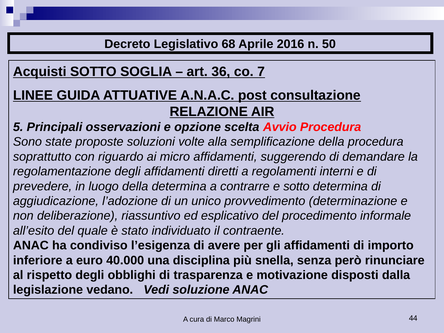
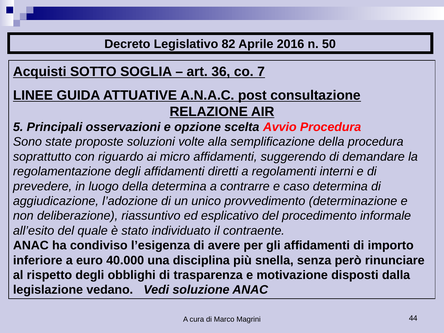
68: 68 -> 82
e sotto: sotto -> caso
